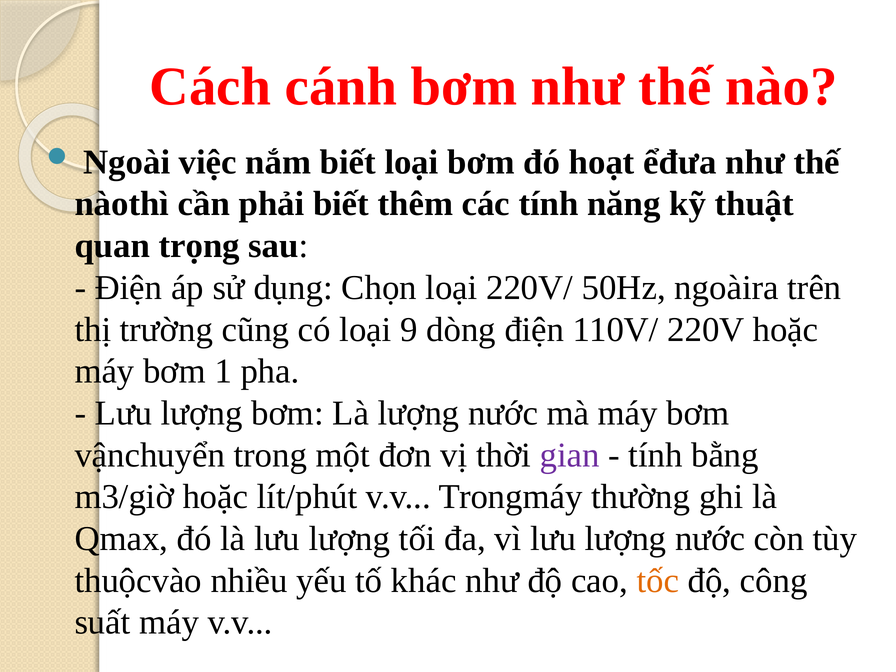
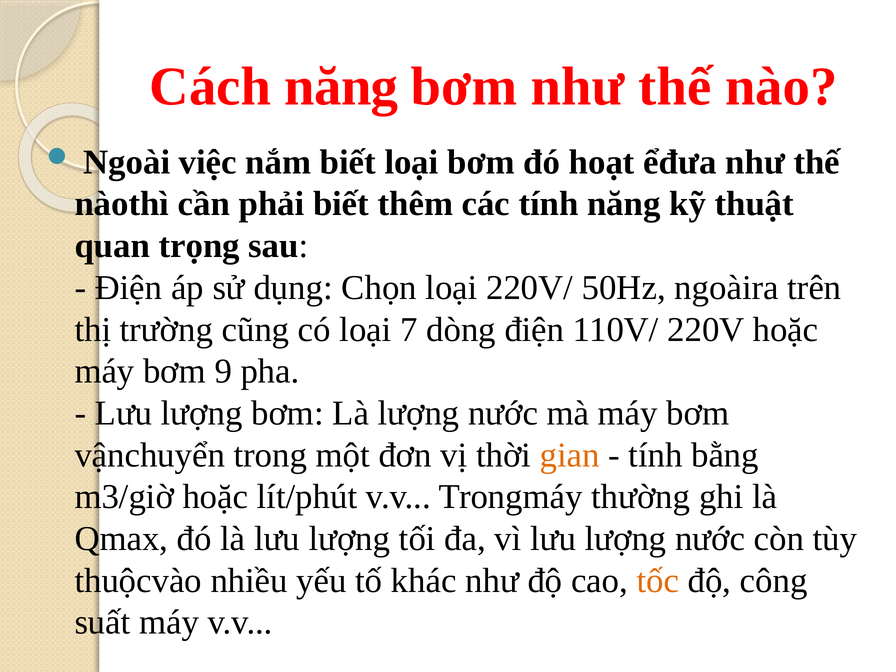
Cách cánh: cánh -> năng
9: 9 -> 7
1: 1 -> 9
gian colour: purple -> orange
